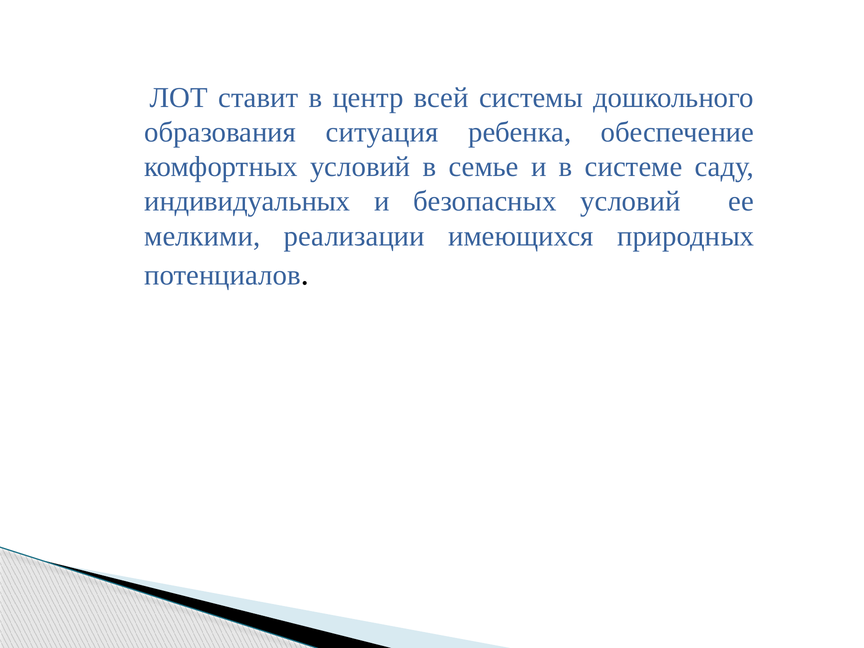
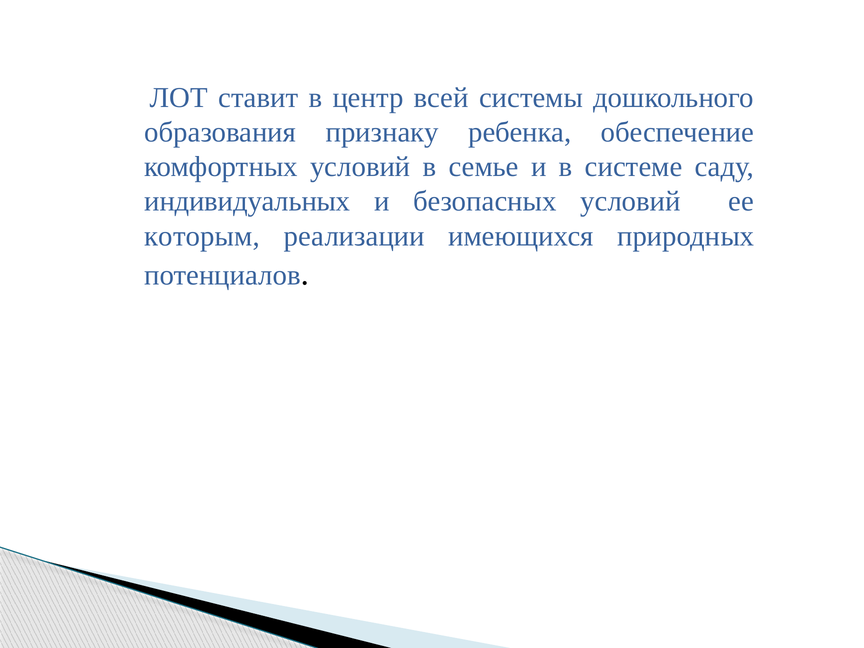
ситуация: ситуация -> признаку
мелкими: мелкими -> которым
